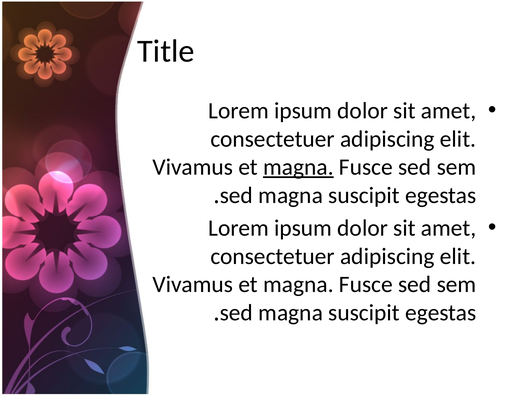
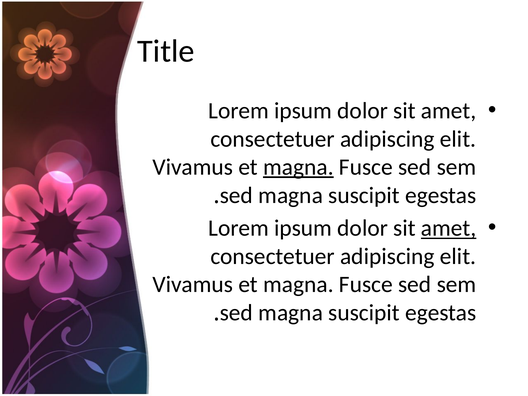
amet at (449, 228) underline: none -> present
